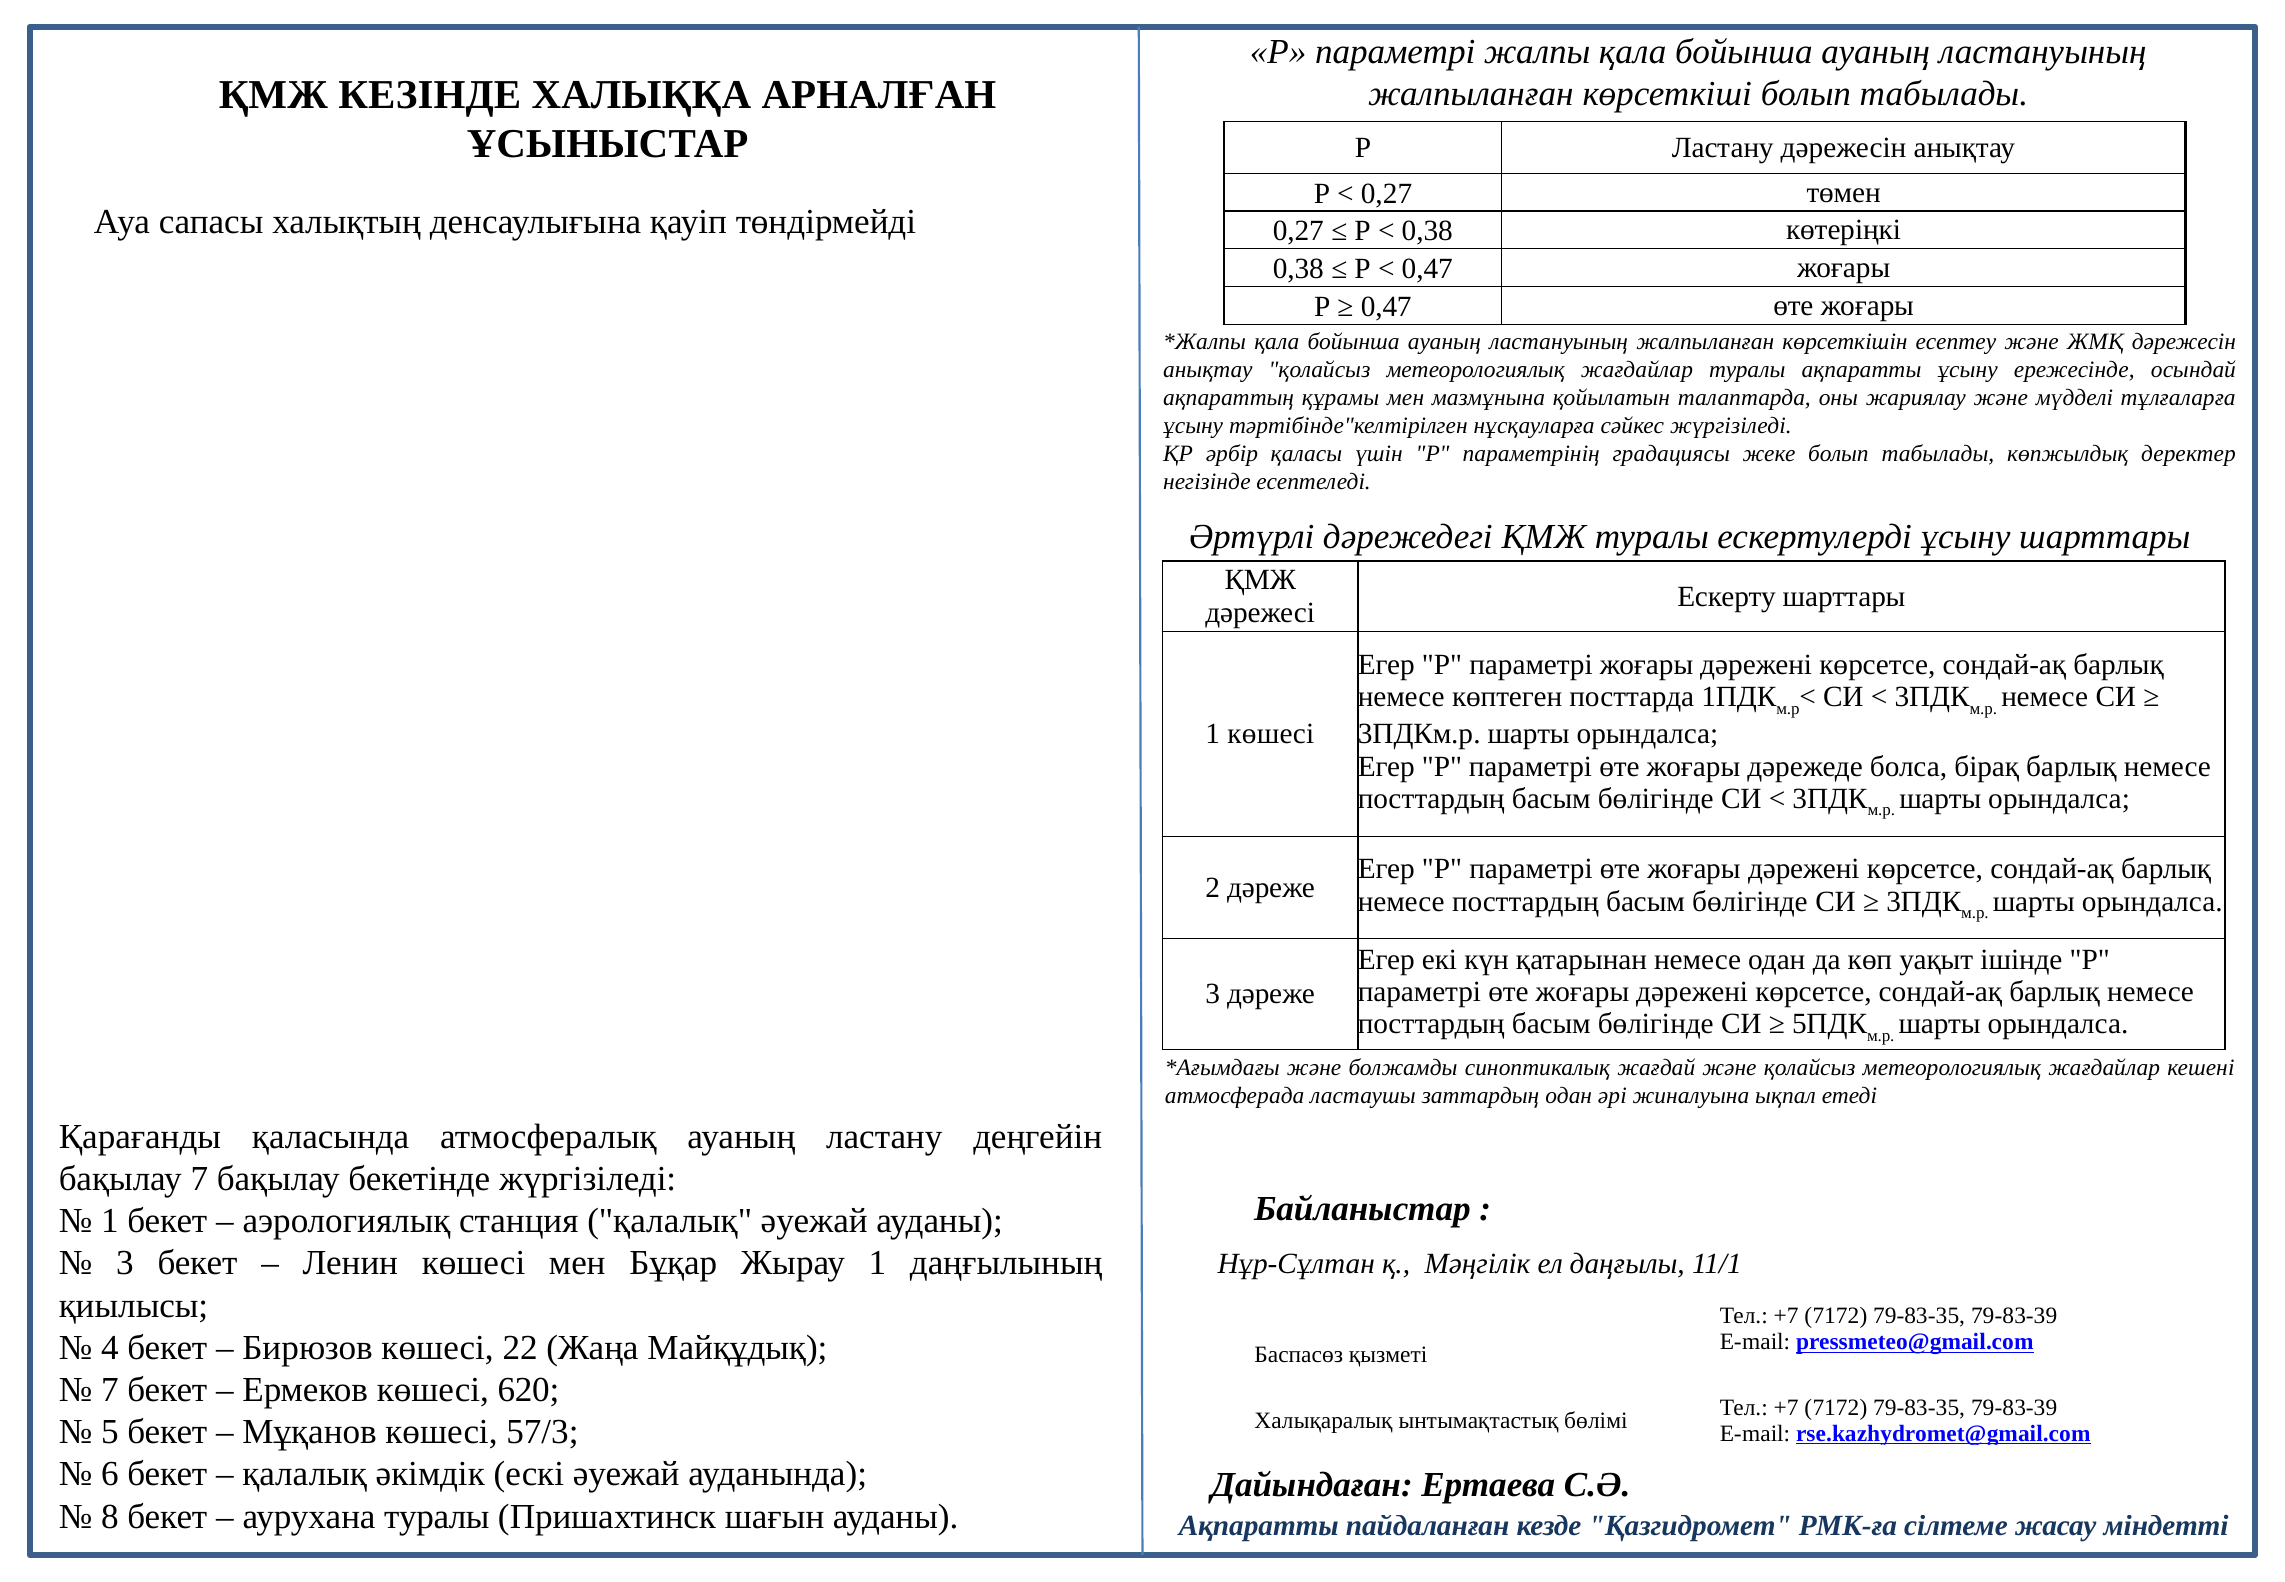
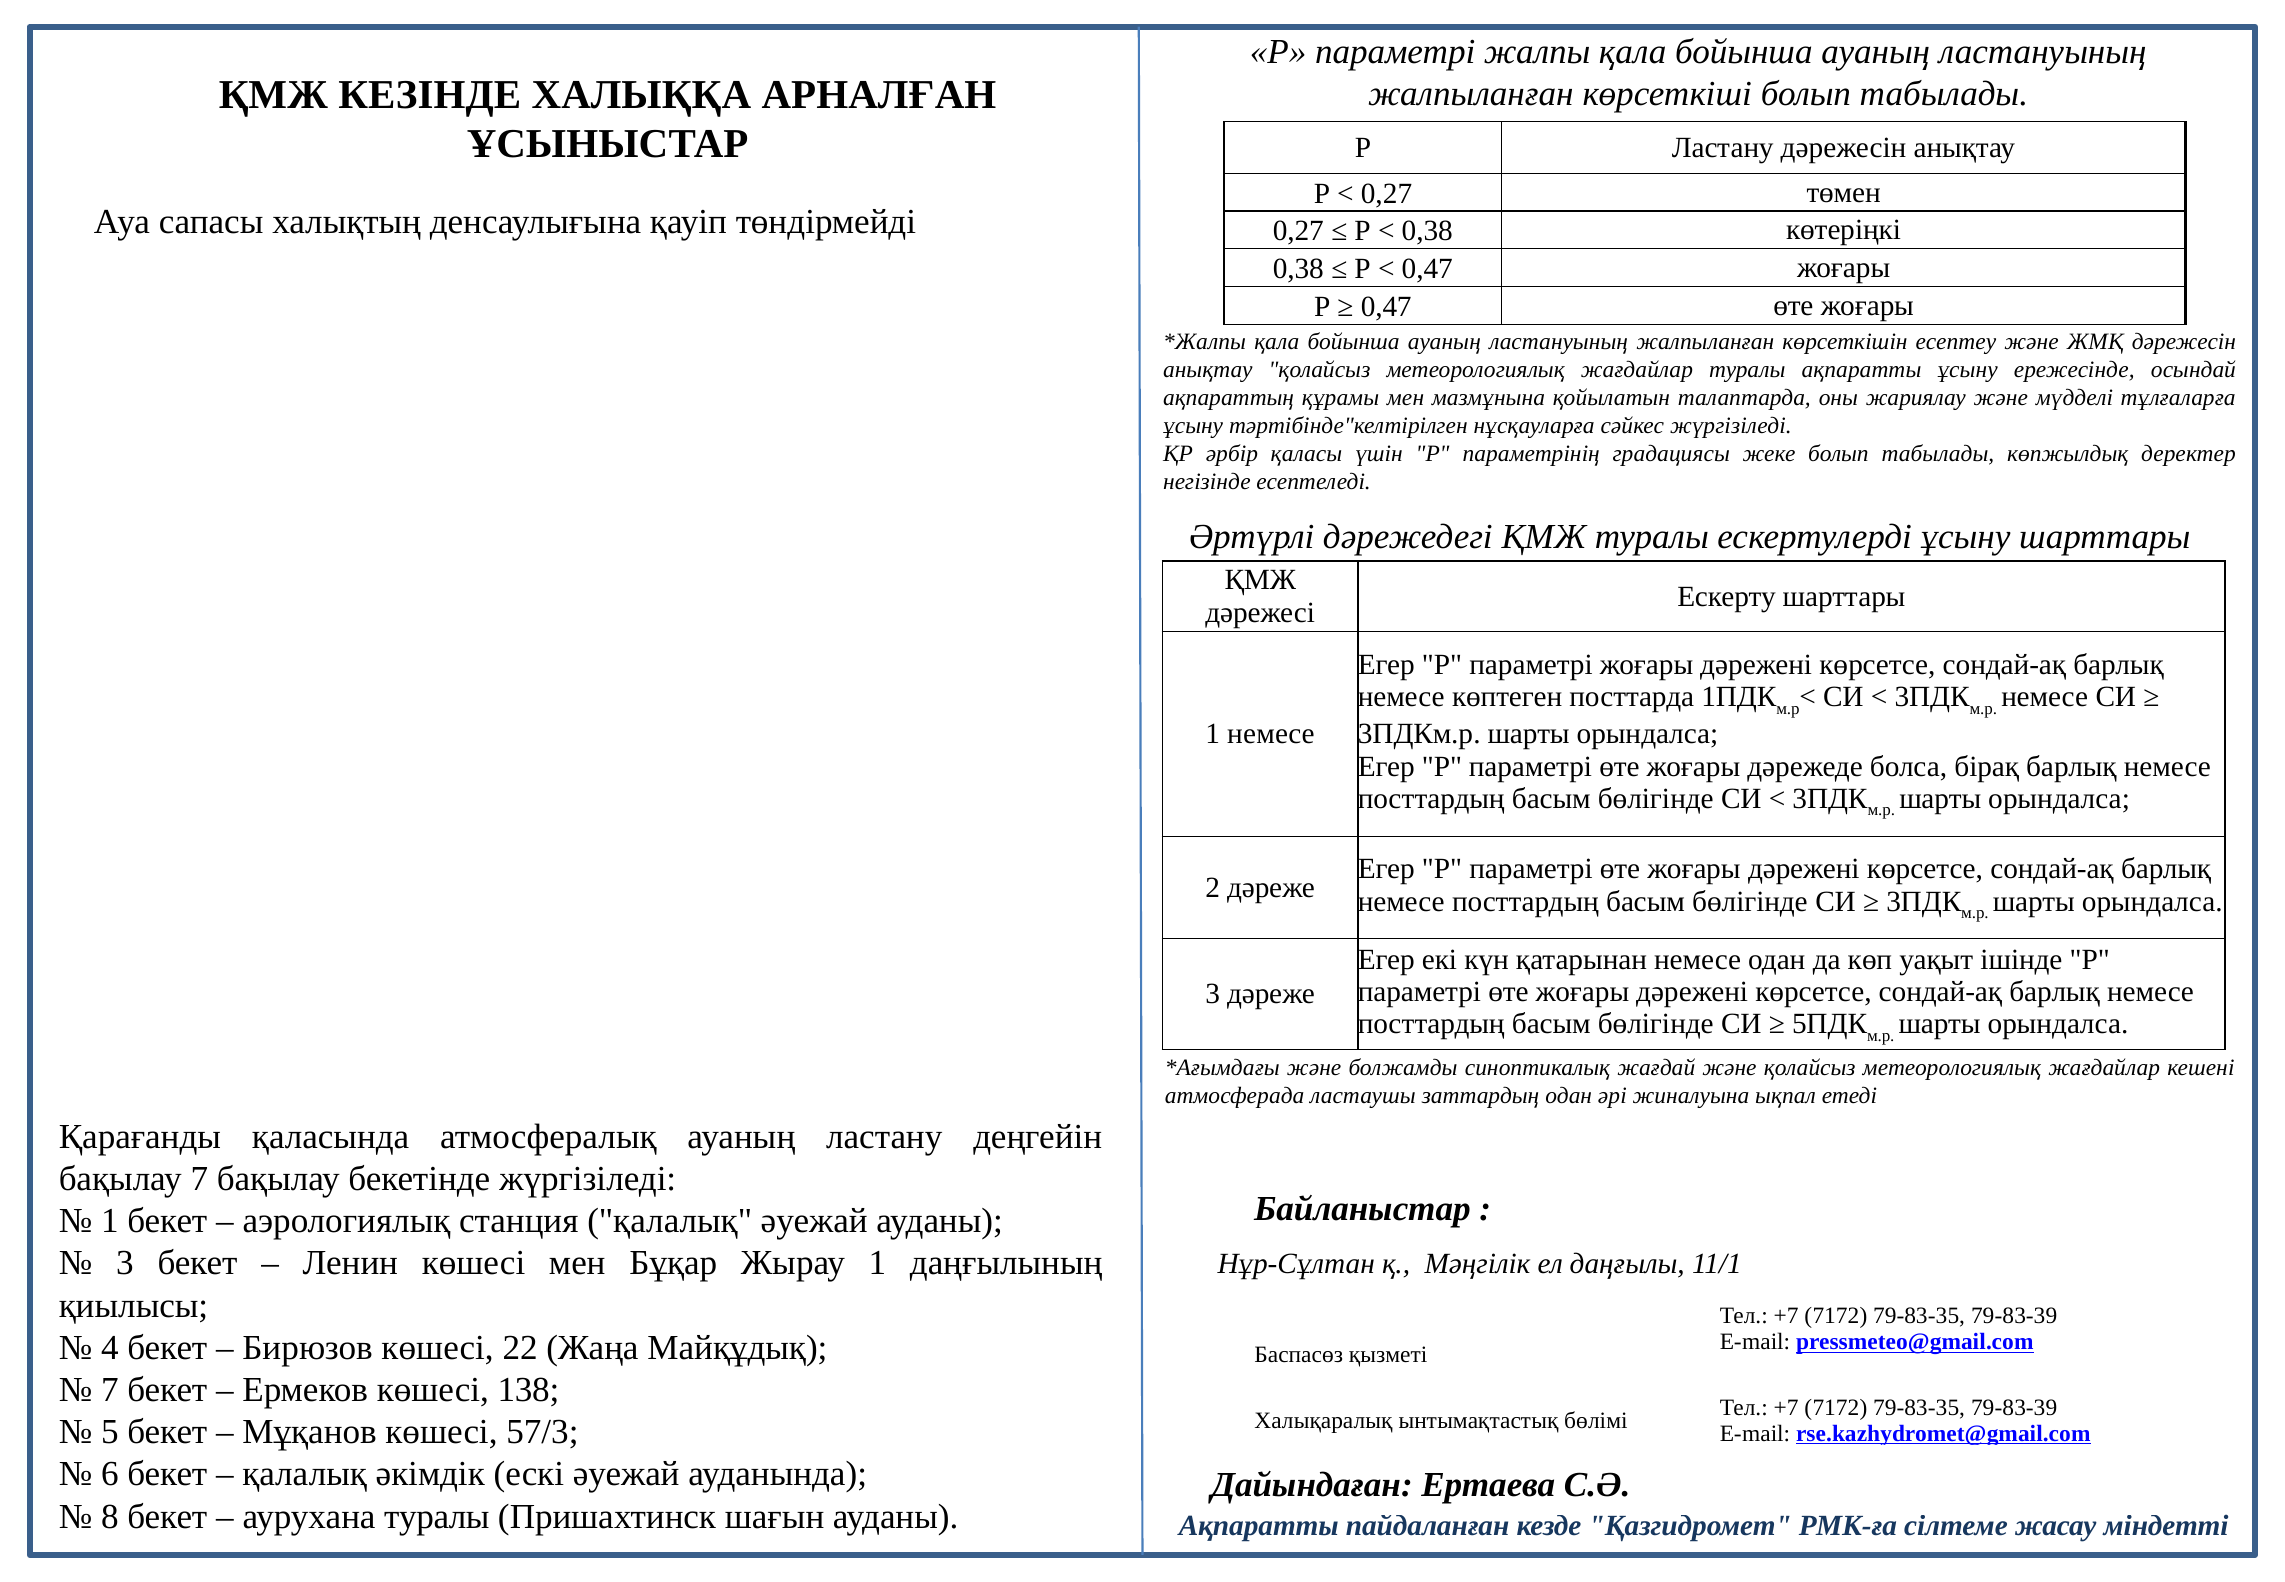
1 көшесі: көшесі -> немесе
620: 620 -> 138
